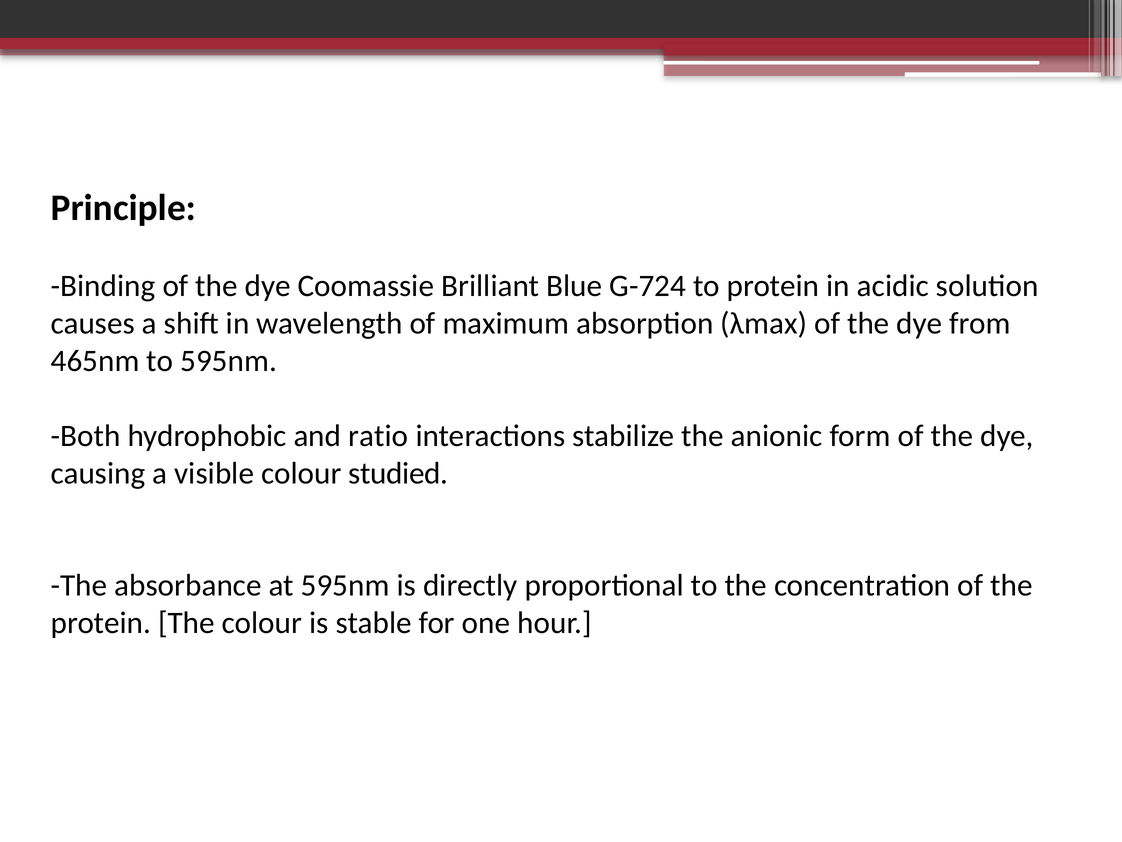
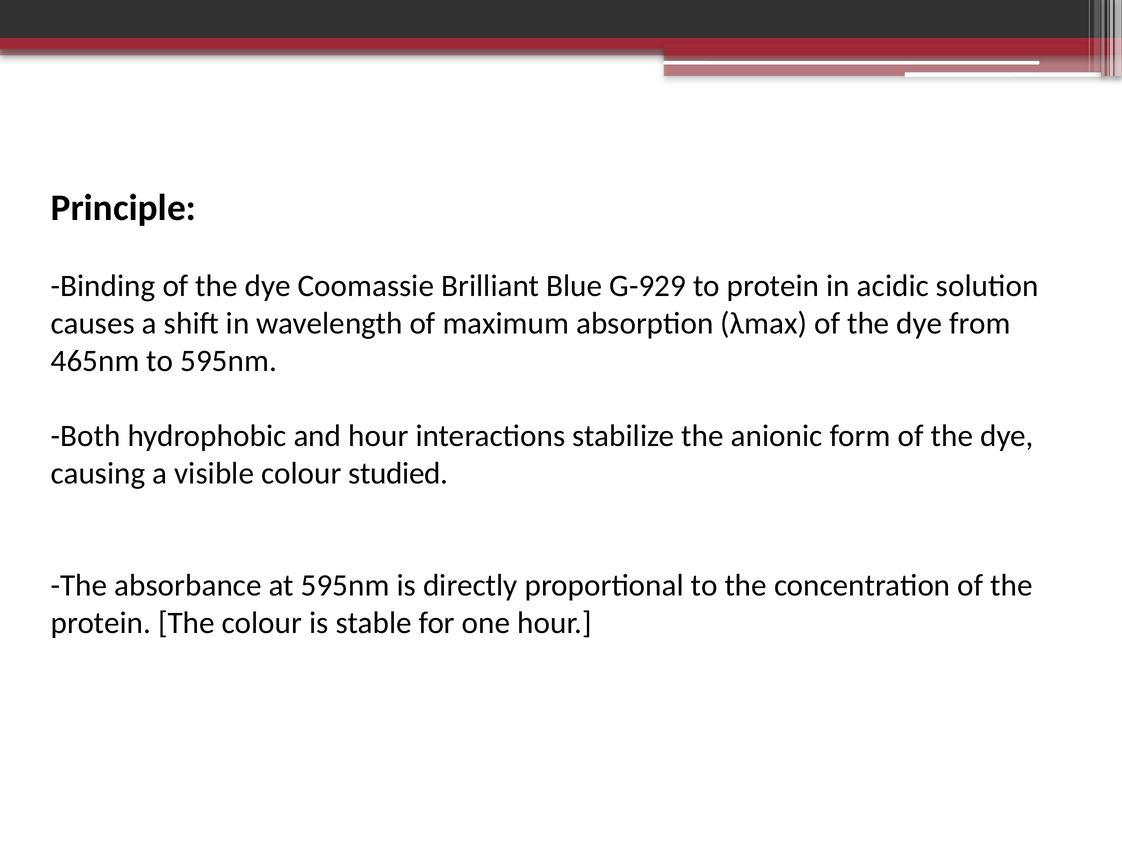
G-724: G-724 -> G-929
and ratio: ratio -> hour
